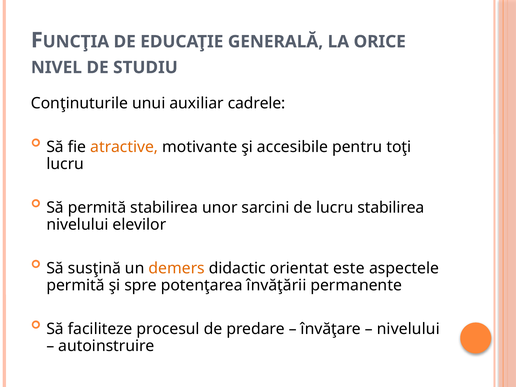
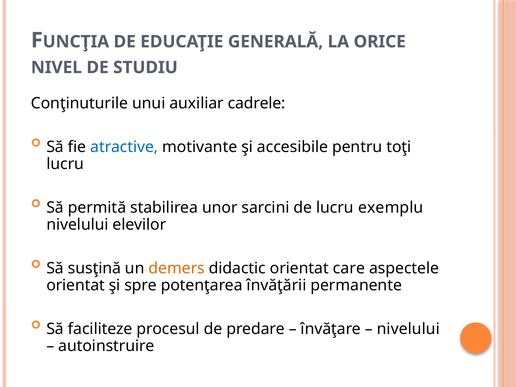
atractive colour: orange -> blue
lucru stabilirea: stabilirea -> exemplu
este: este -> care
permită at (76, 285): permită -> orientat
